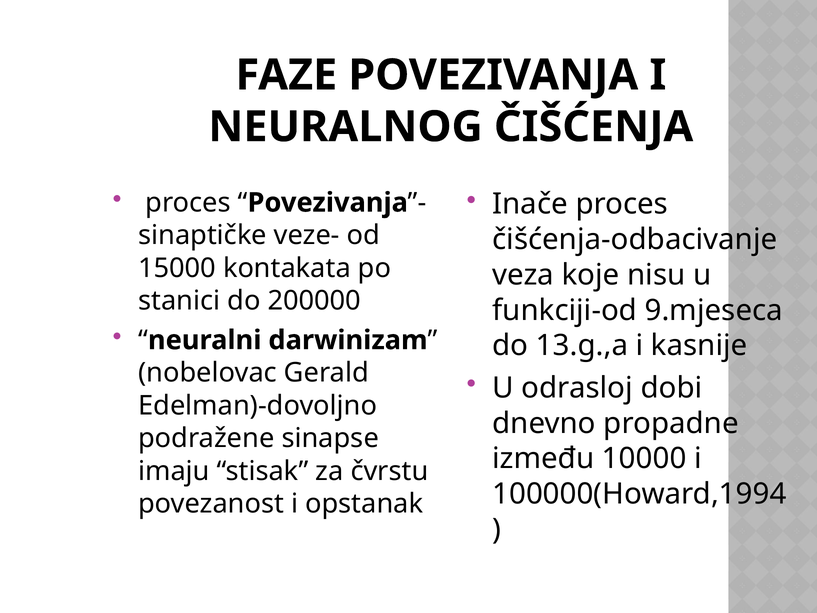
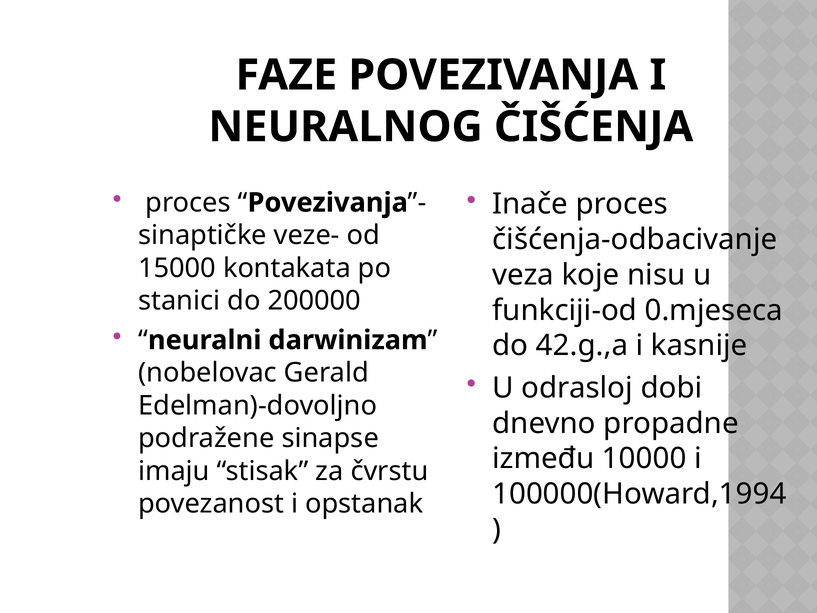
9.mjeseca: 9.mjeseca -> 0.mjeseca
13.g.,a: 13.g.,a -> 42.g.,a
